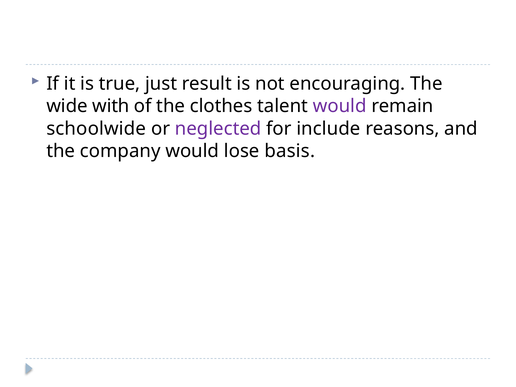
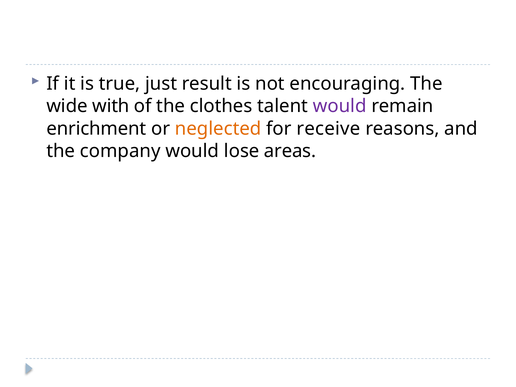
schoolwide: schoolwide -> enrichment
neglected colour: purple -> orange
include: include -> receive
basis: basis -> areas
